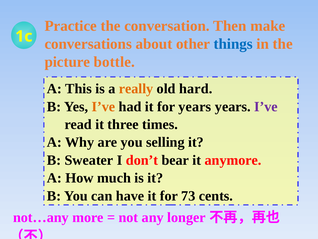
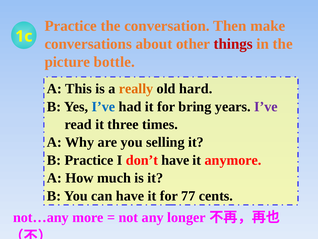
things colour: blue -> red
I’ve at (103, 106) colour: orange -> blue
for years: years -> bring
B Sweater: Sweater -> Practice
don’t bear: bear -> have
73: 73 -> 77
